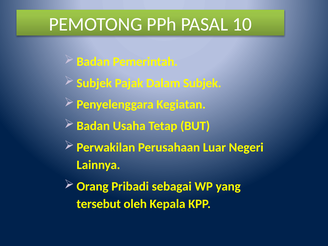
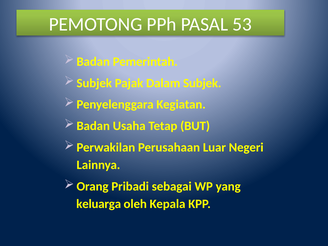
10: 10 -> 53
tersebut: tersebut -> keluarga
